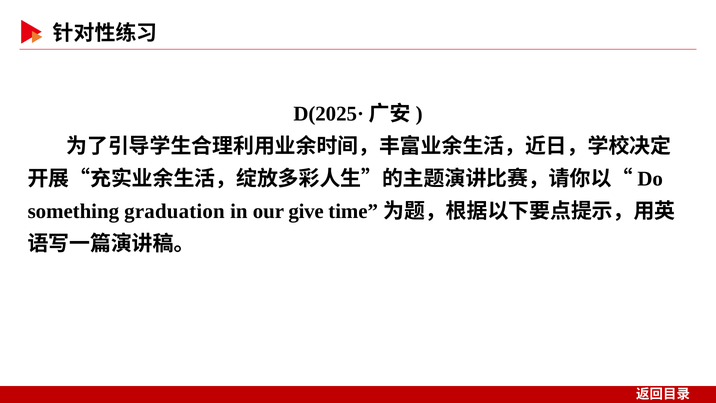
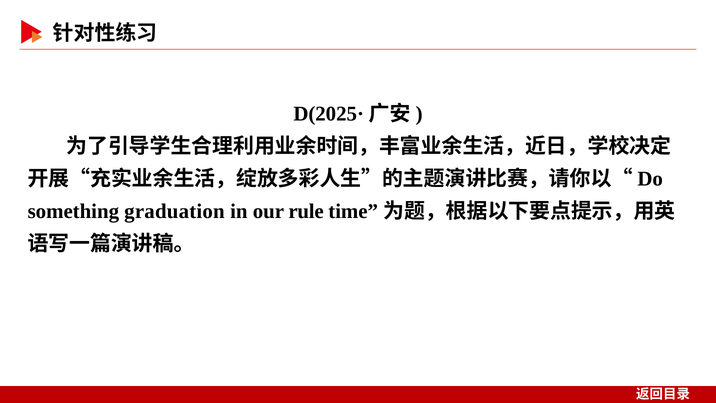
give: give -> rule
